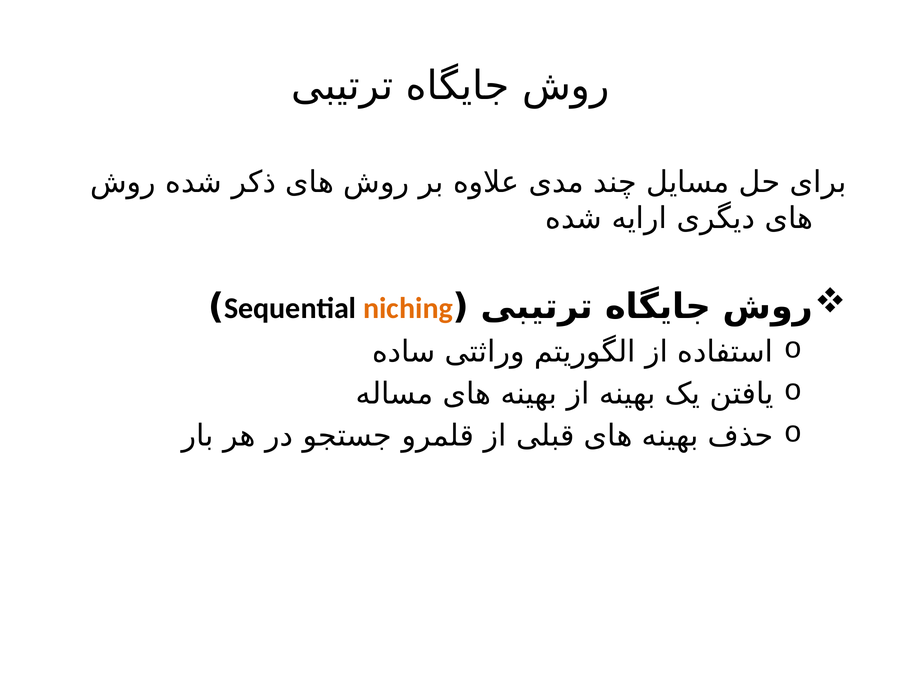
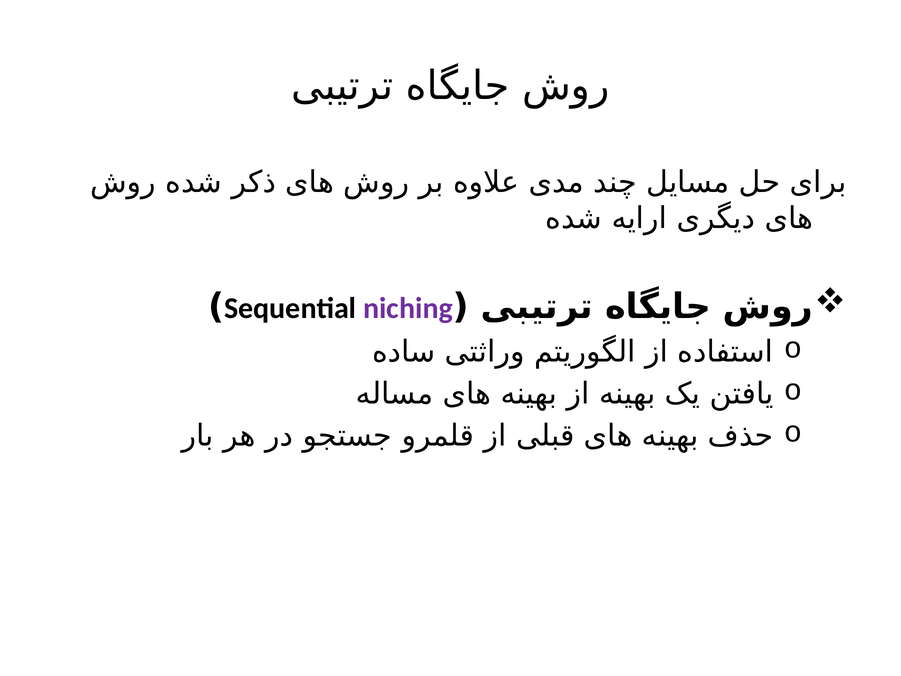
niching colour: orange -> purple
